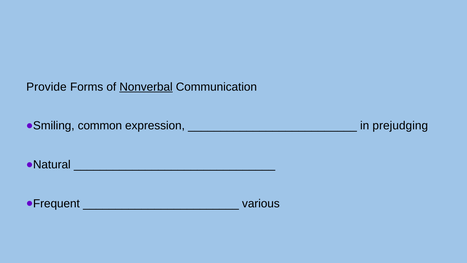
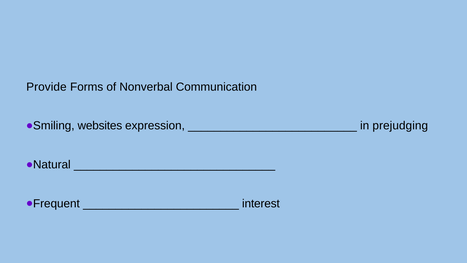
Nonverbal underline: present -> none
common: common -> websites
various: various -> interest
